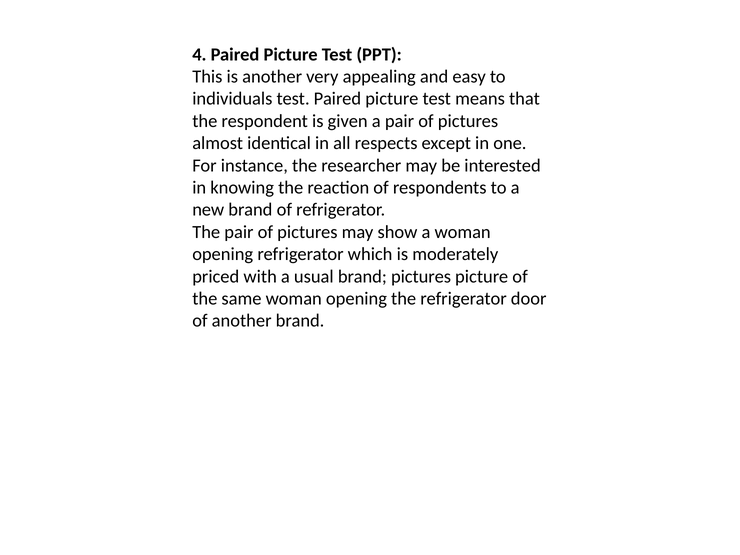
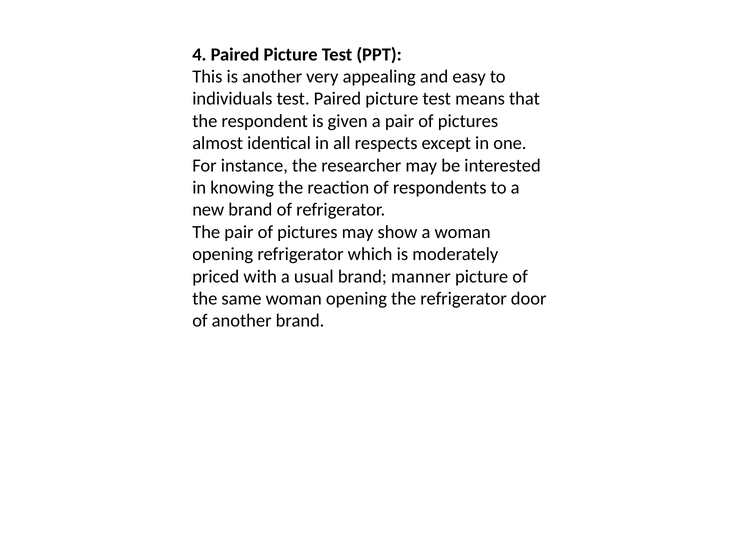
brand pictures: pictures -> manner
